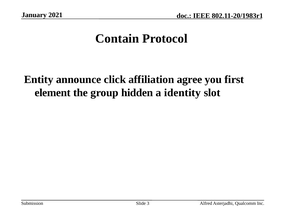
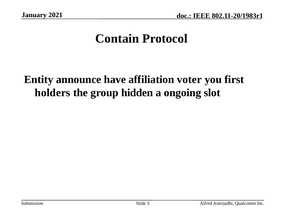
click: click -> have
agree: agree -> voter
element: element -> holders
identity: identity -> ongoing
